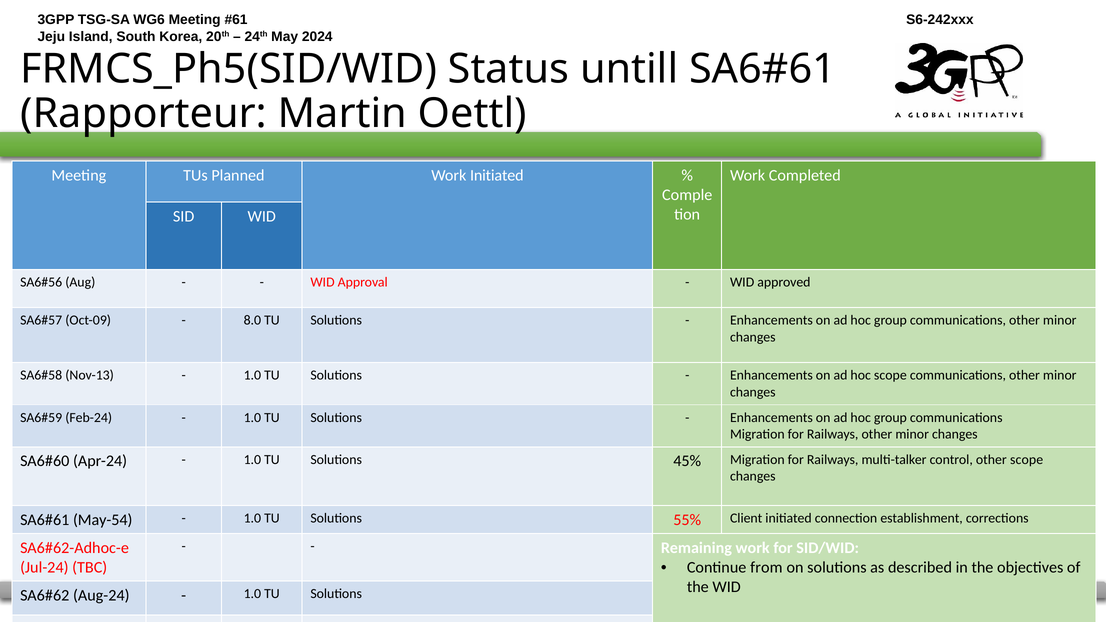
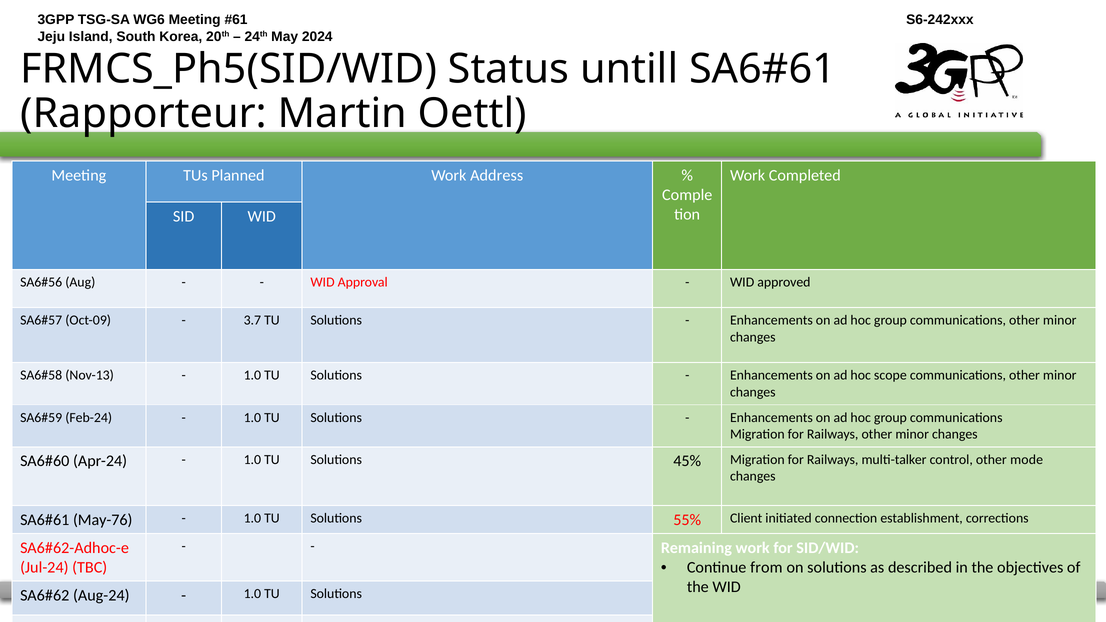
Work Initiated: Initiated -> Address
8.0: 8.0 -> 3.7
other scope: scope -> mode
May-54: May-54 -> May-76
